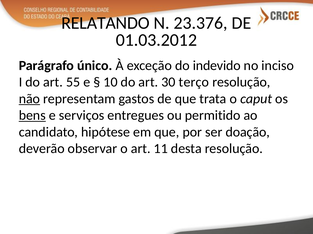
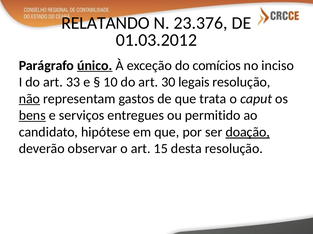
único underline: none -> present
indevido: indevido -> comícios
55: 55 -> 33
terço: terço -> legais
doação underline: none -> present
11: 11 -> 15
